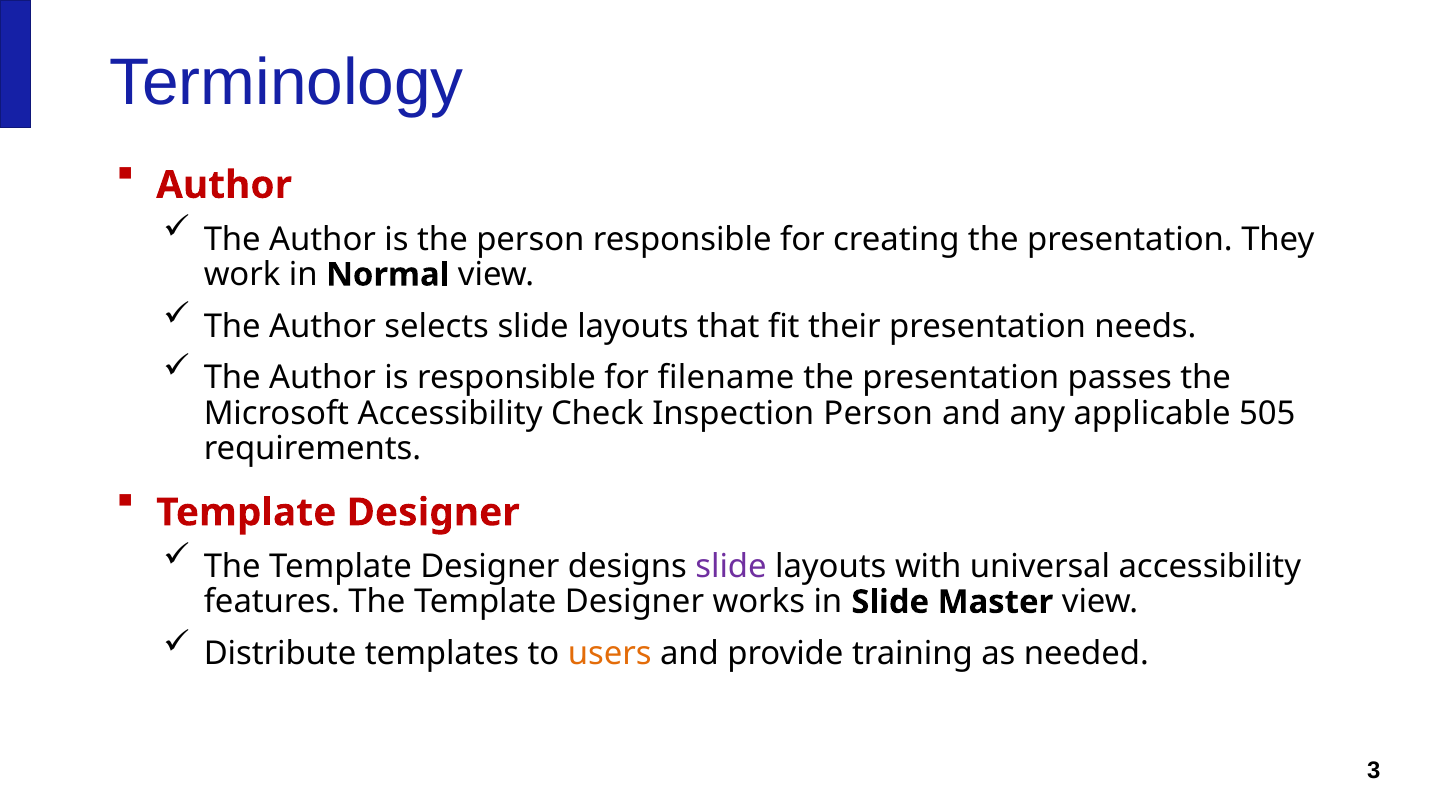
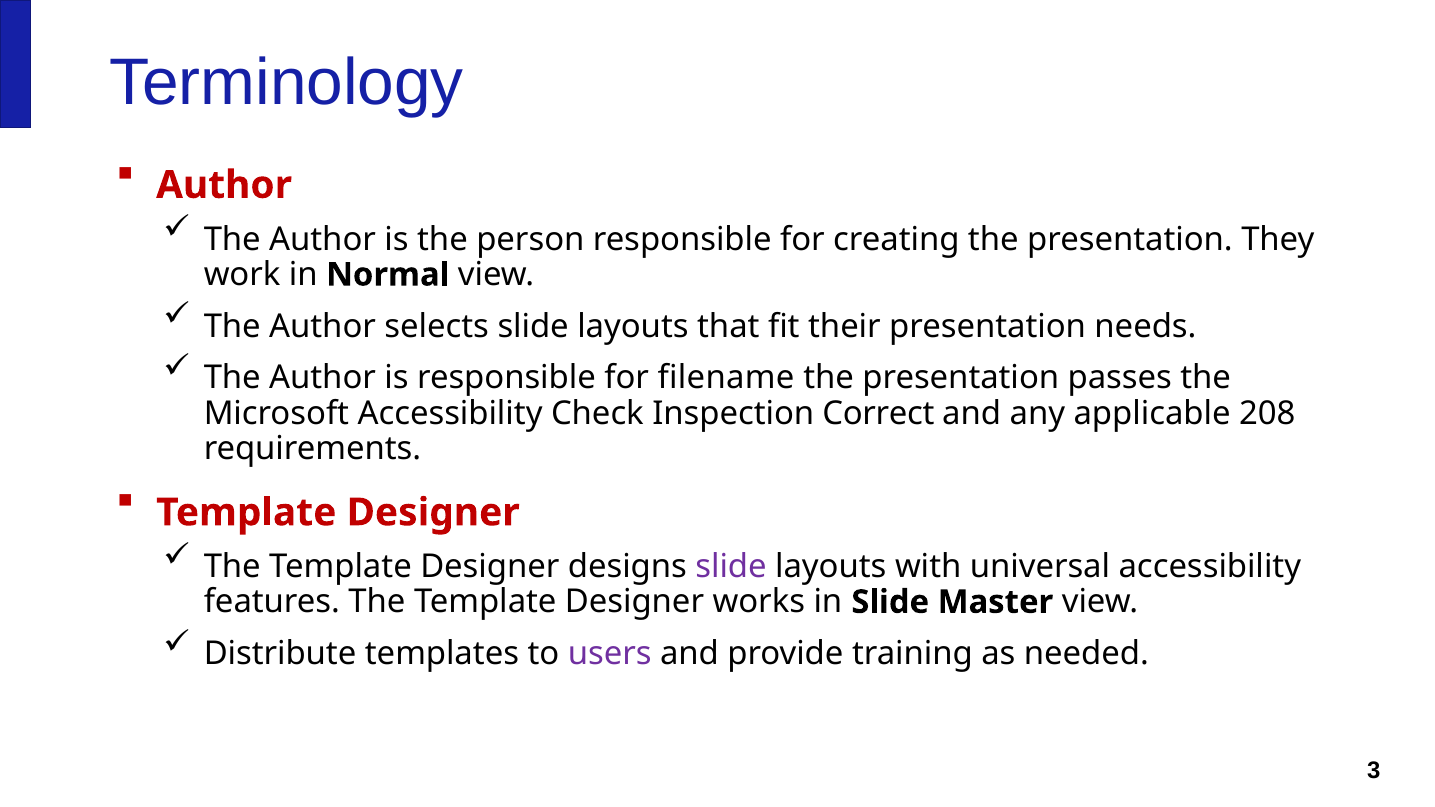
Inspection Person: Person -> Correct
505: 505 -> 208
users colour: orange -> purple
